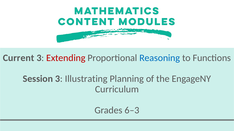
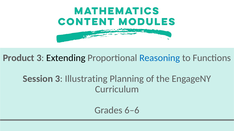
Current: Current -> Product
Extending colour: red -> black
6–3: 6–3 -> 6–6
